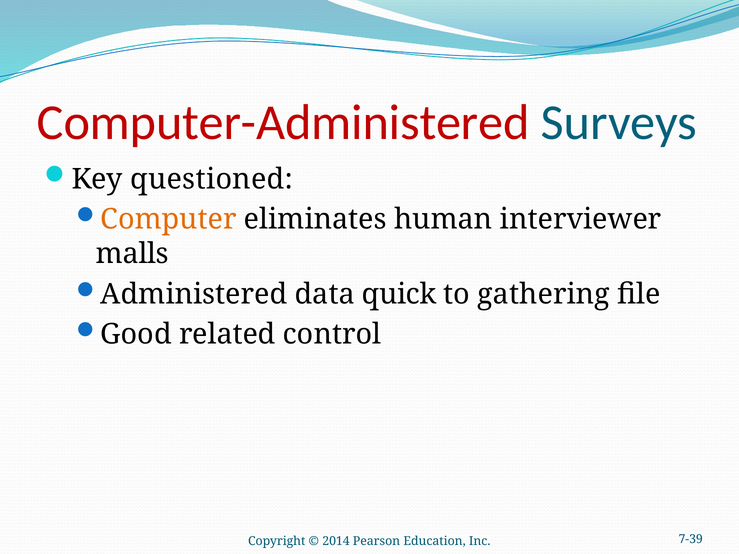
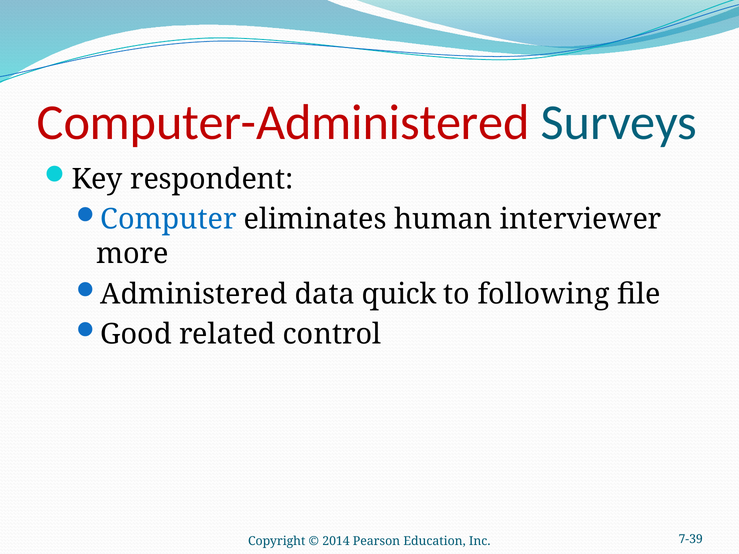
questioned: questioned -> respondent
Computer colour: orange -> blue
malls: malls -> more
gathering: gathering -> following
